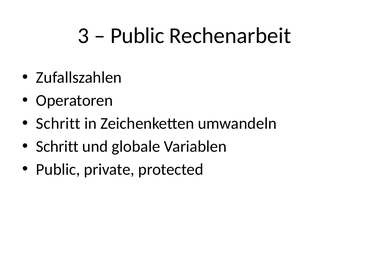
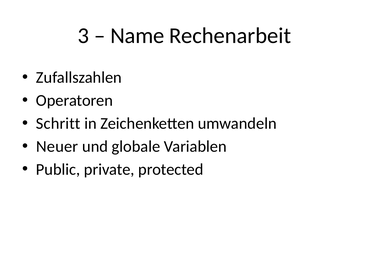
Public at (137, 36): Public -> Name
Schritt at (57, 146): Schritt -> Neuer
